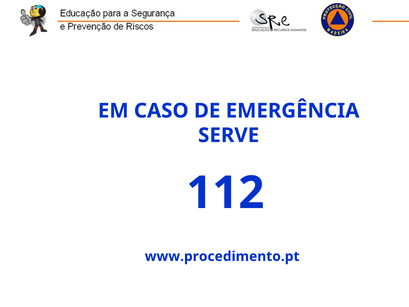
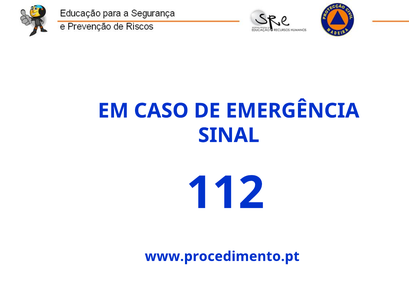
SERVE: SERVE -> SINAL
